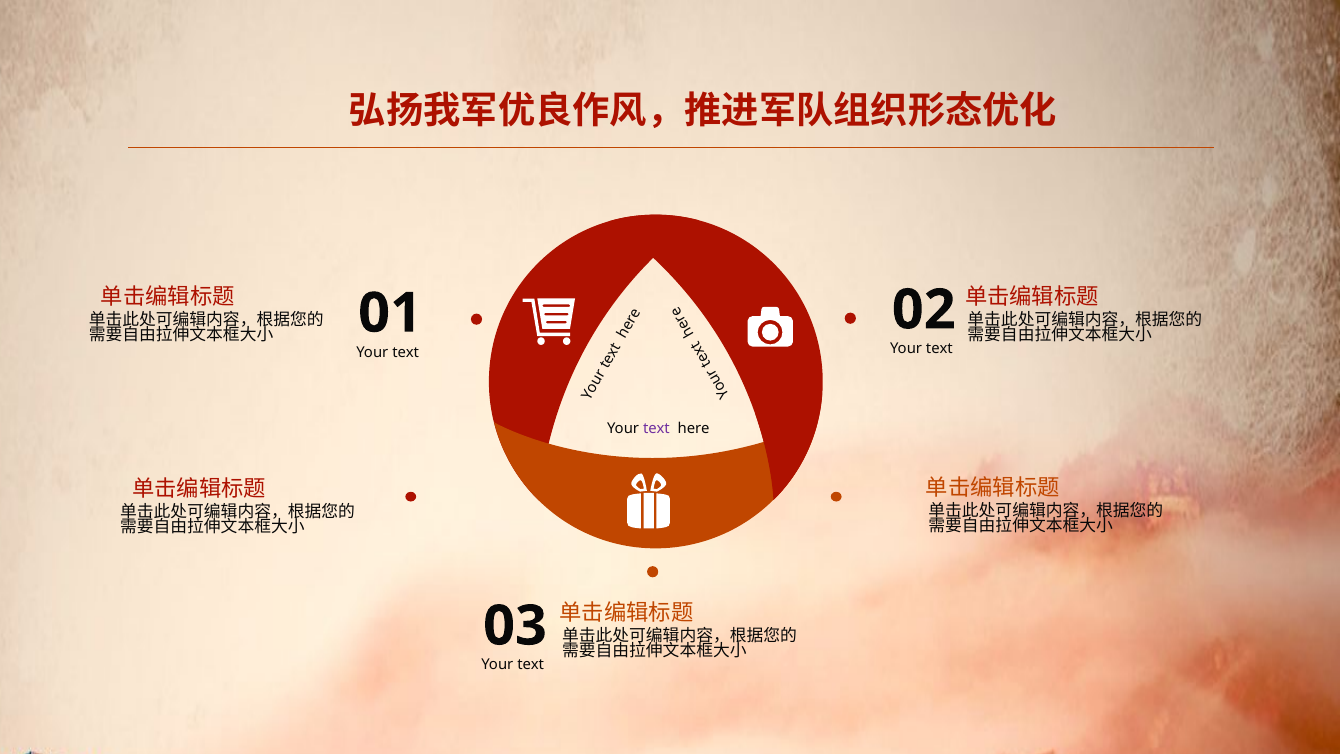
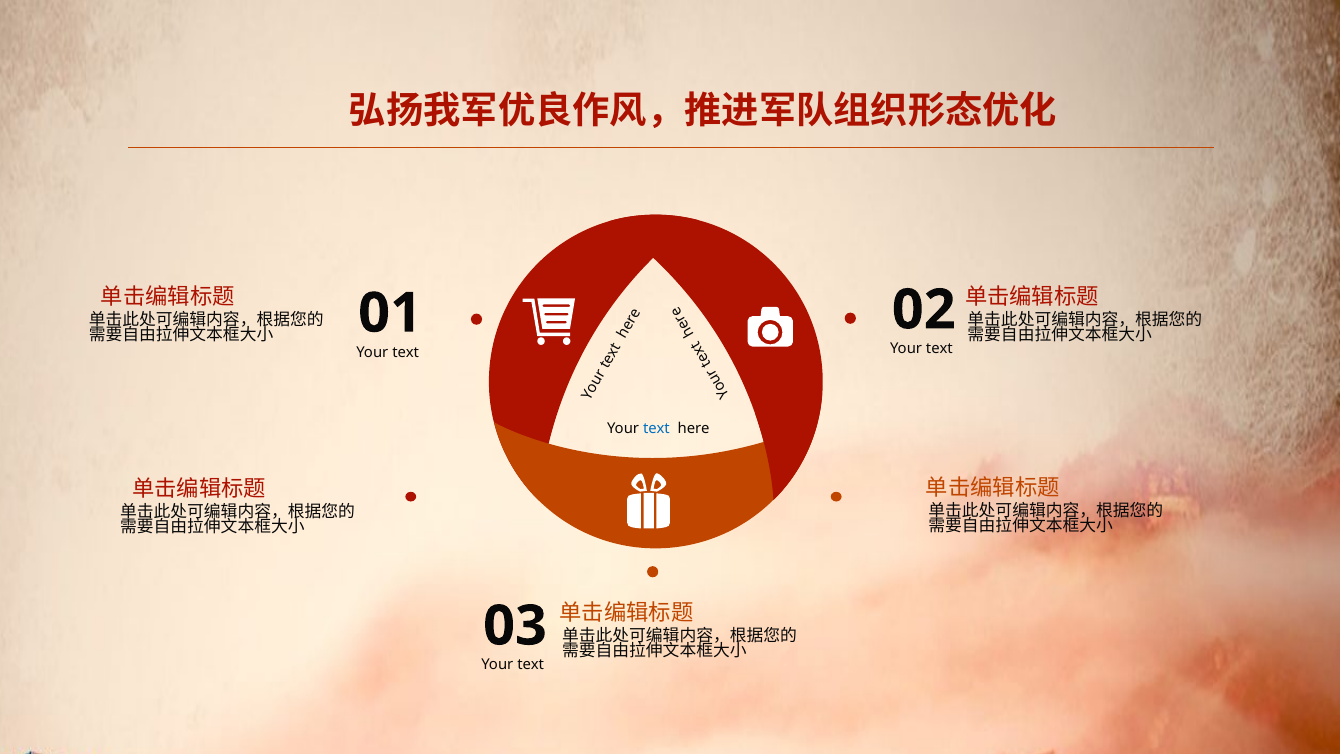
text at (656, 428) colour: purple -> blue
